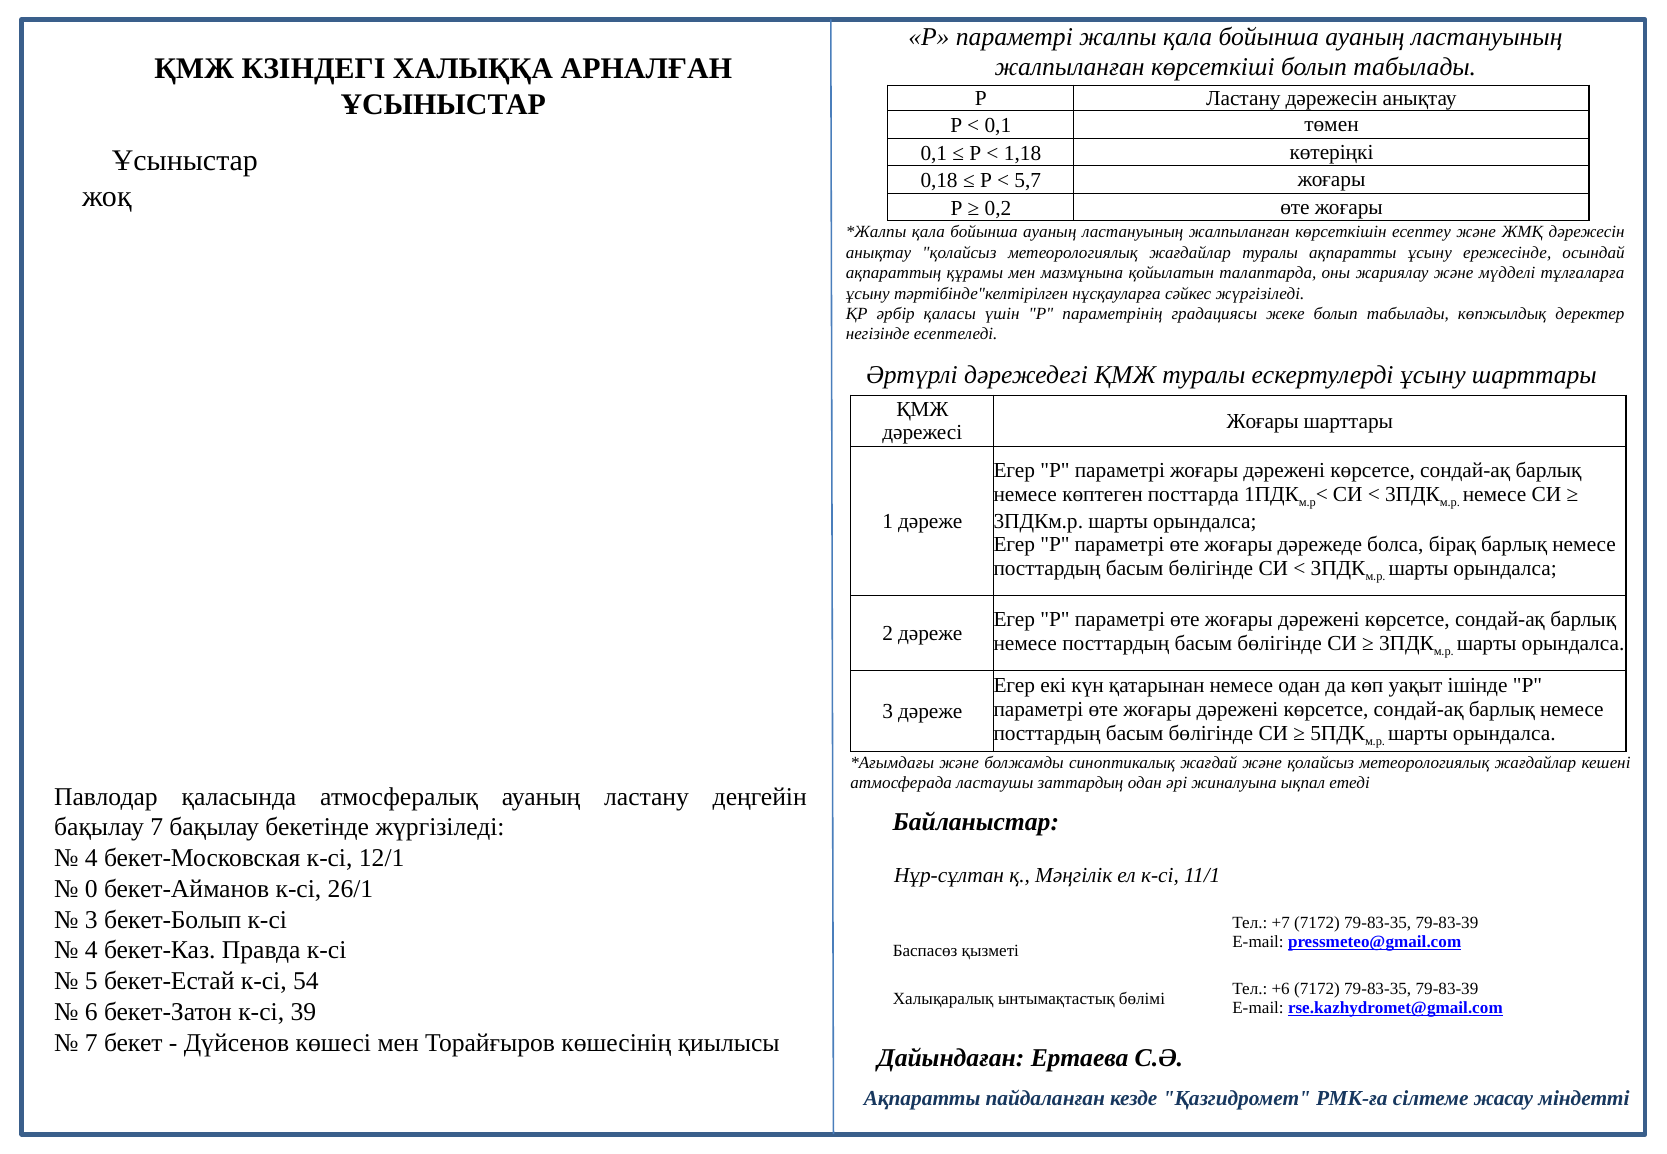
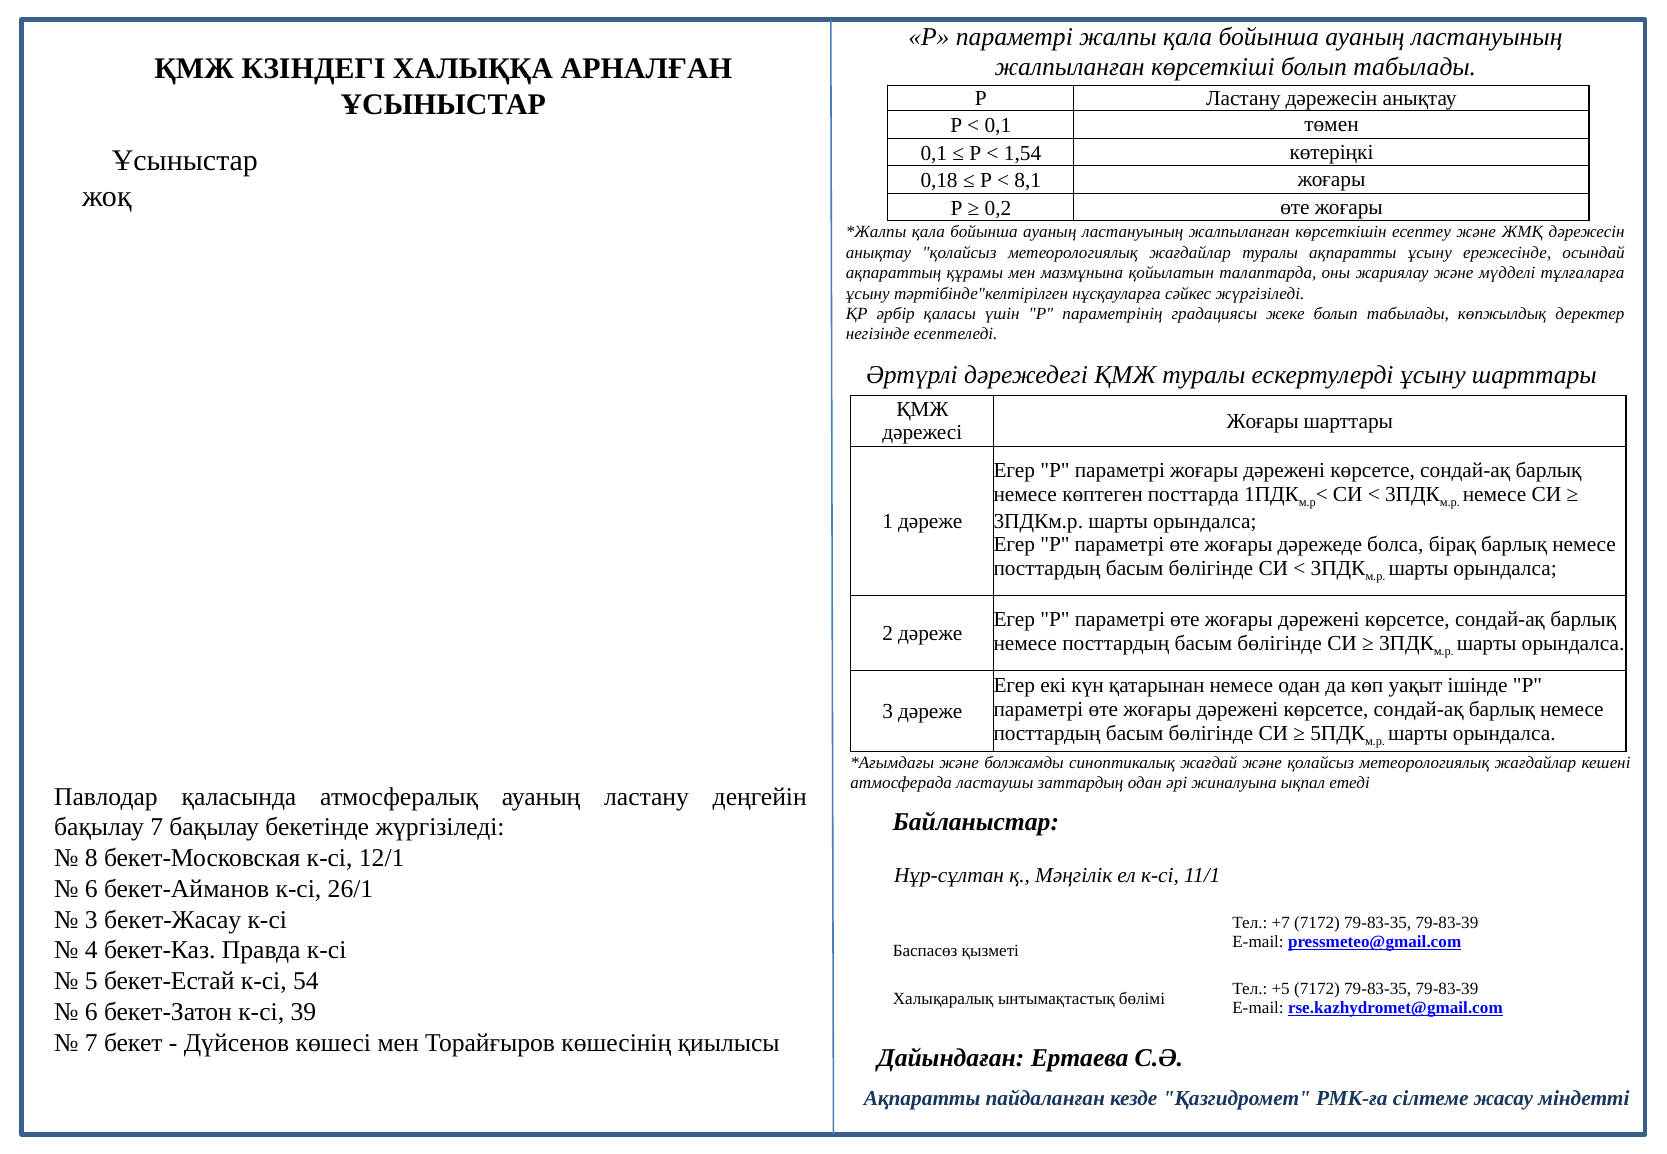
1,18: 1,18 -> 1,54
5,7: 5,7 -> 8,1
4 at (91, 858): 4 -> 8
0 at (91, 889): 0 -> 6
бекет-Болып: бекет-Болып -> бекет-Жасау
+6: +6 -> +5
